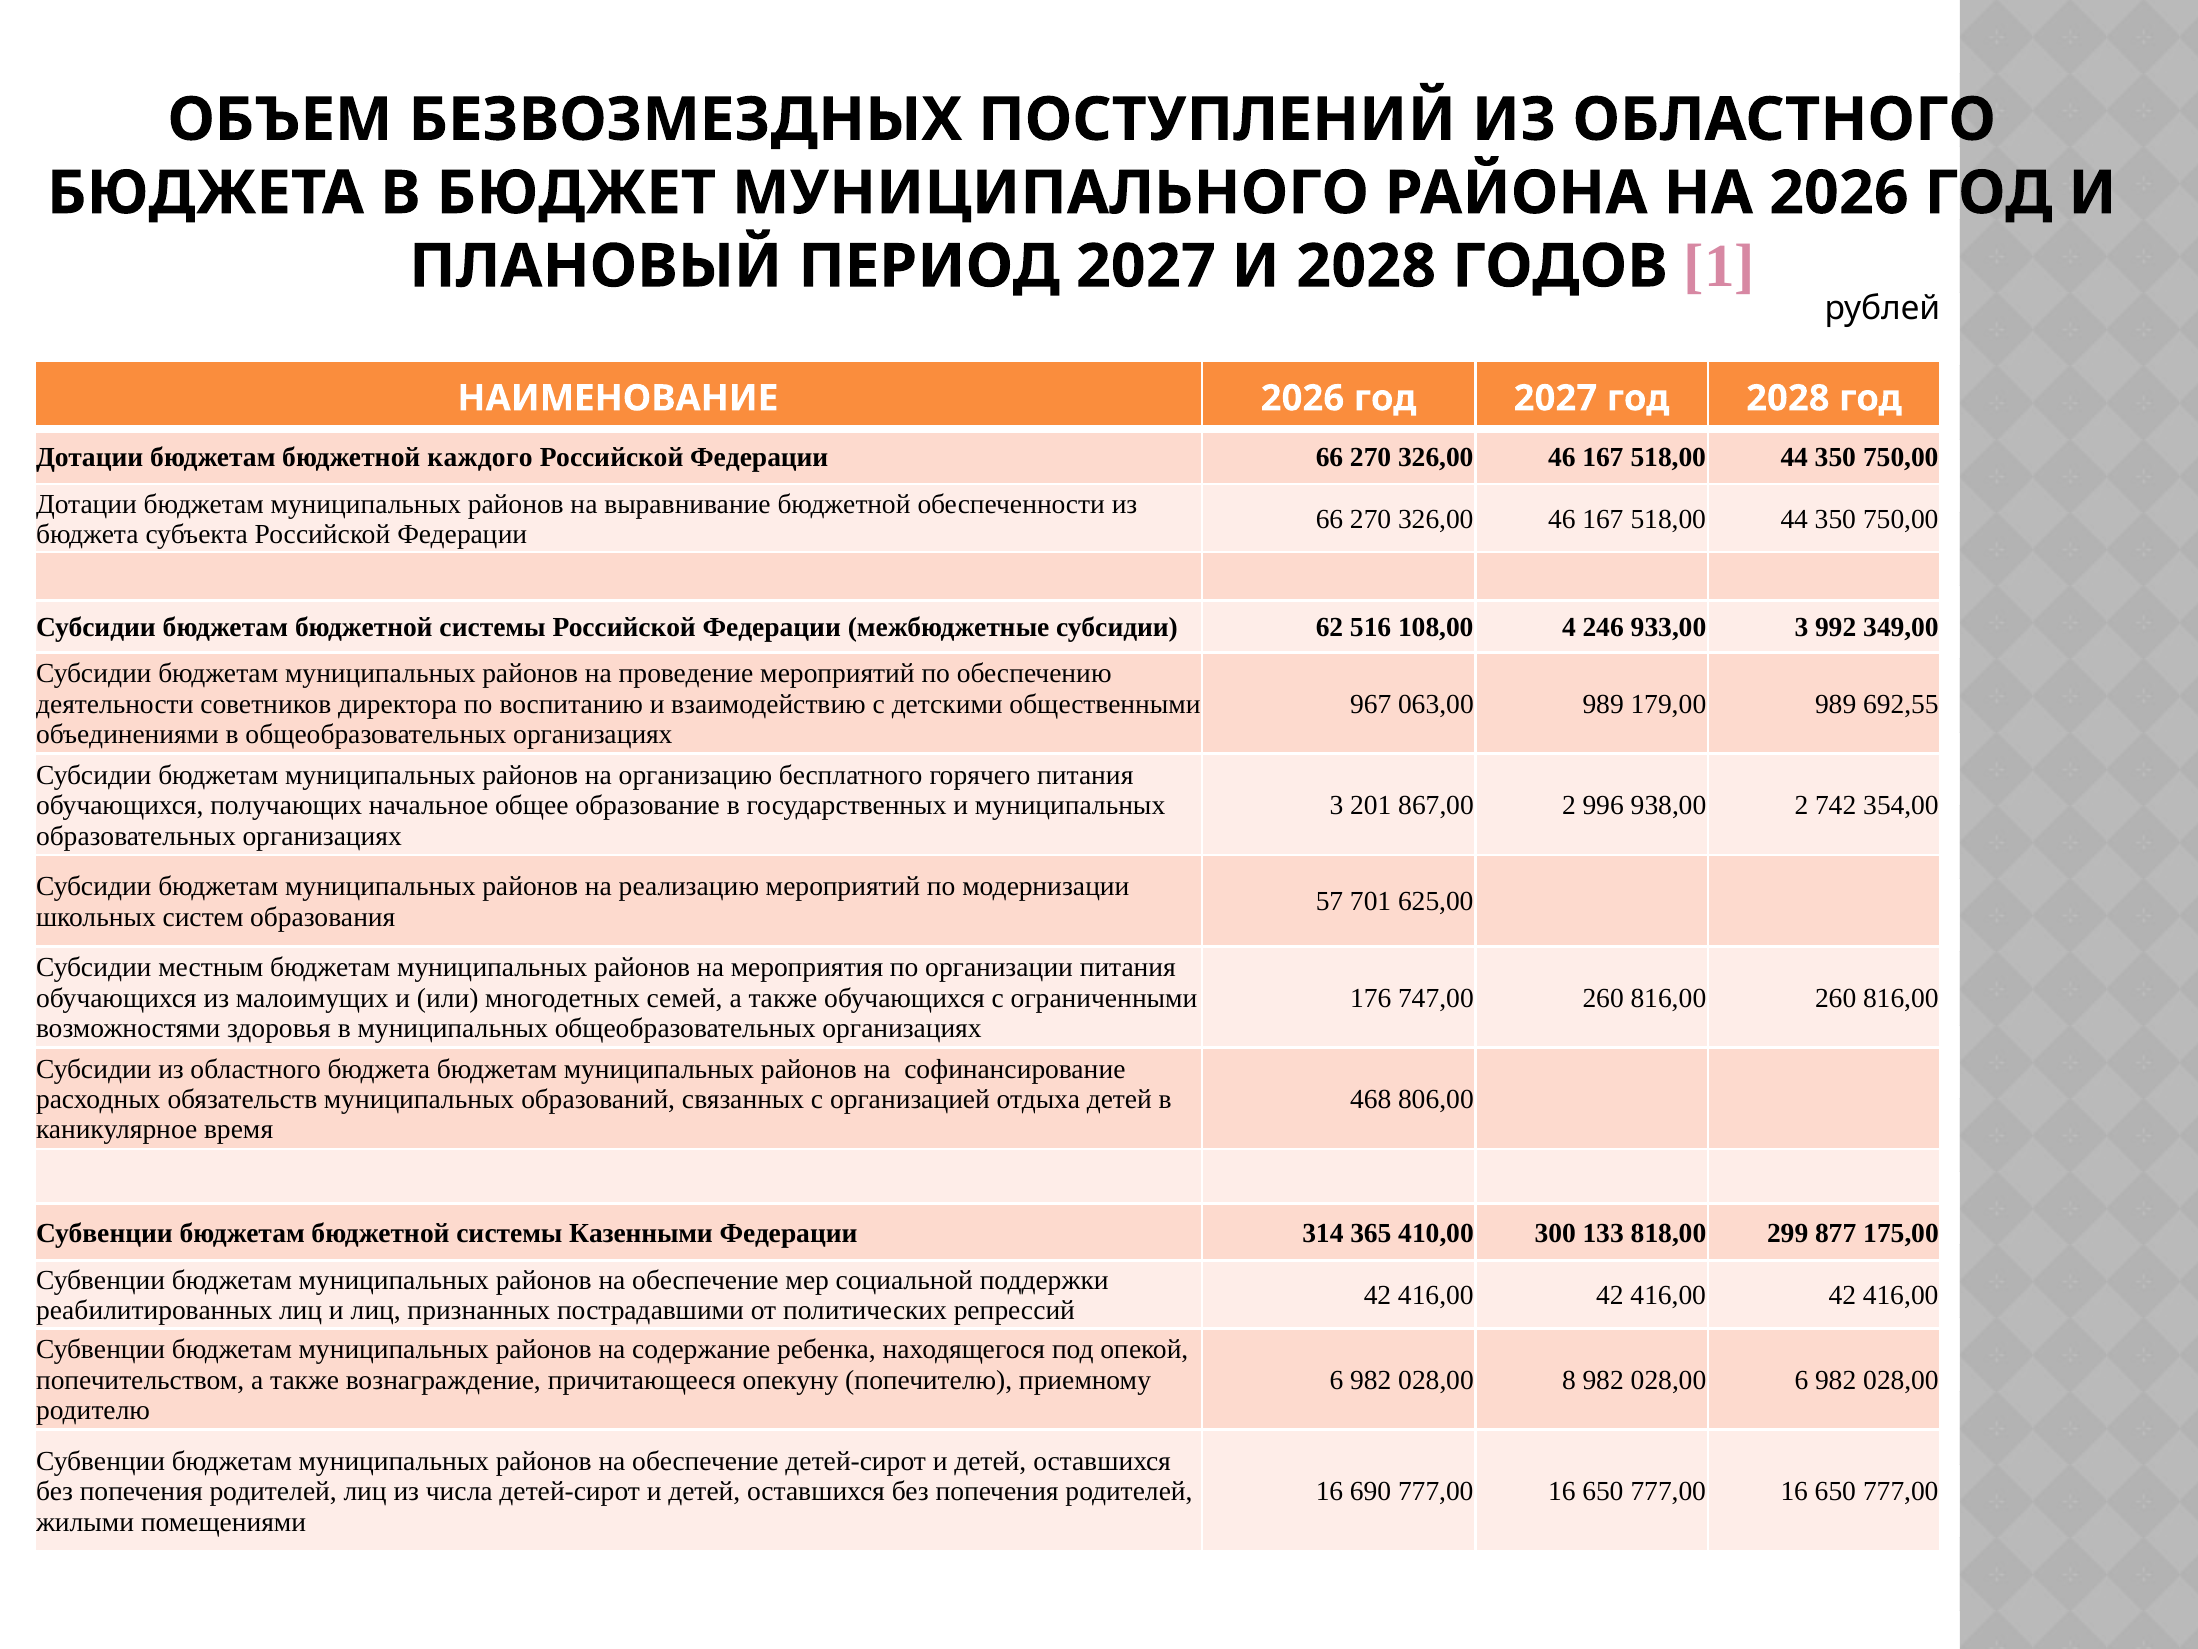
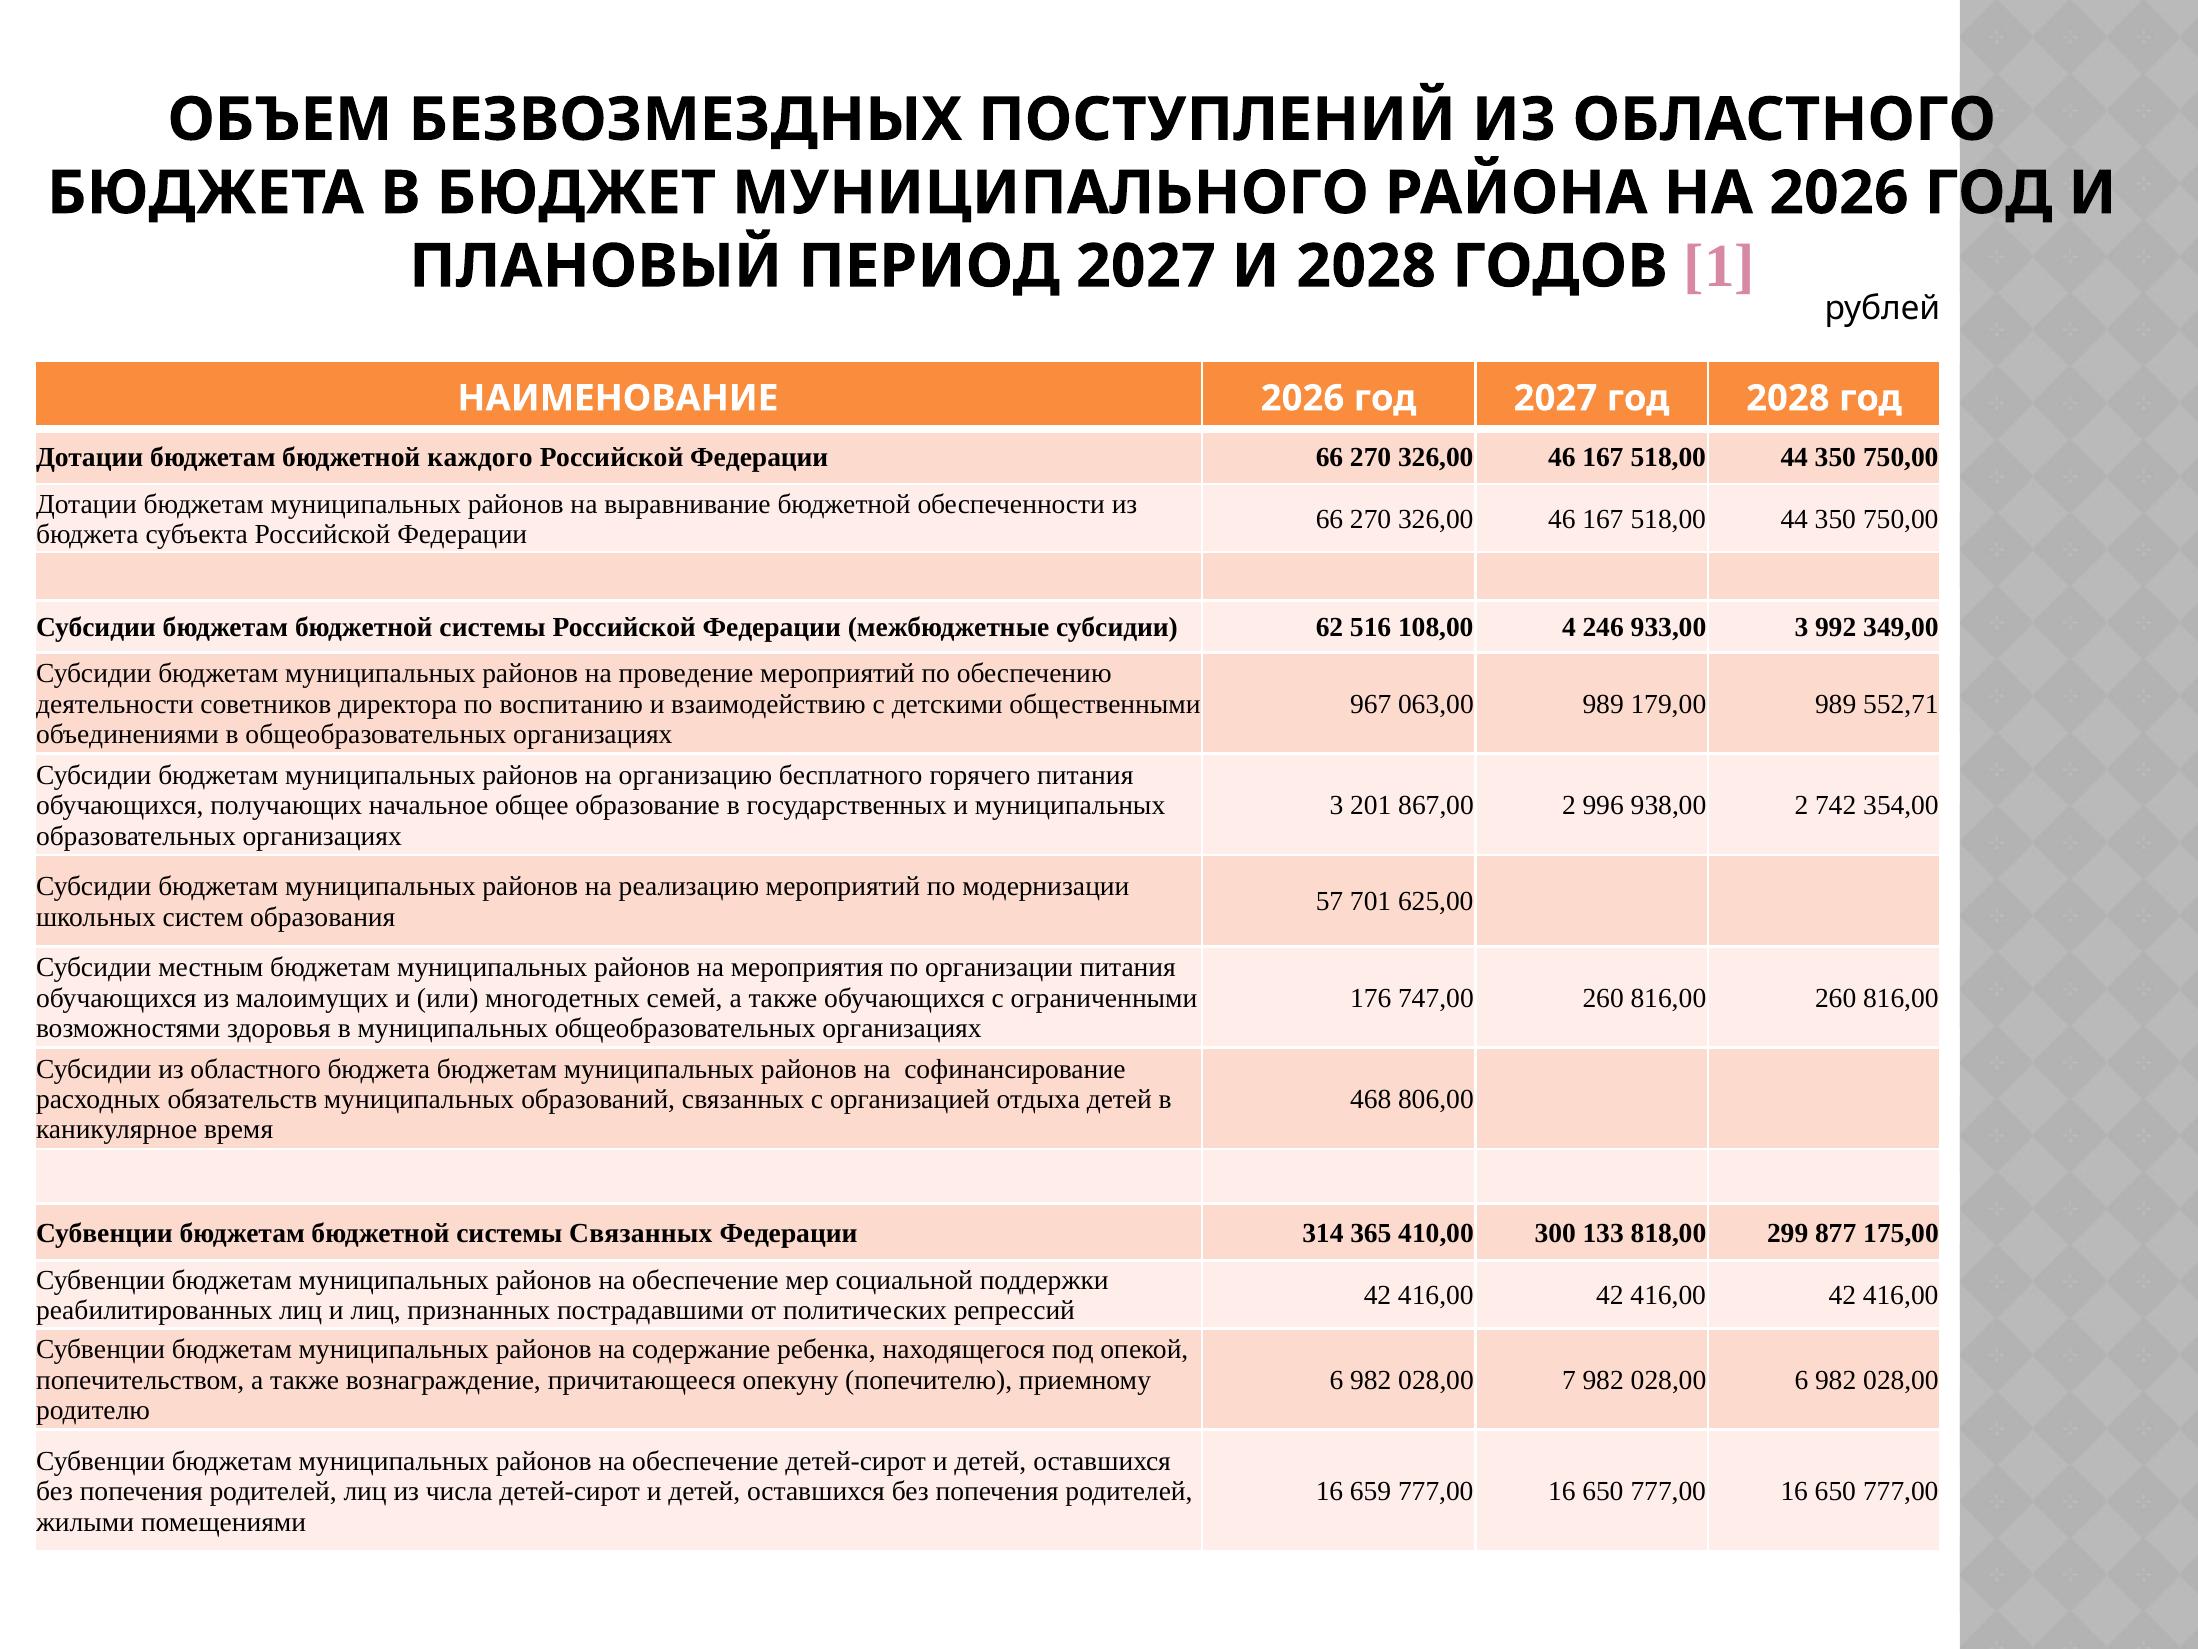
692,55: 692,55 -> 552,71
системы Казенными: Казенными -> Связанных
8: 8 -> 7
690: 690 -> 659
